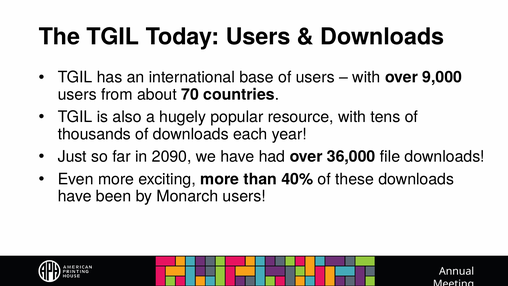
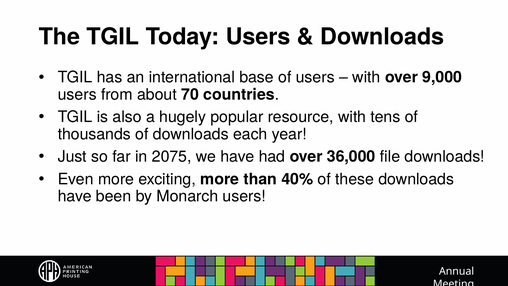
2090: 2090 -> 2075
